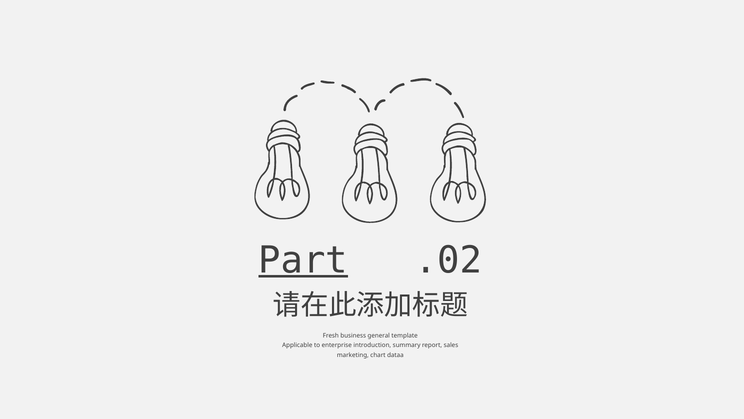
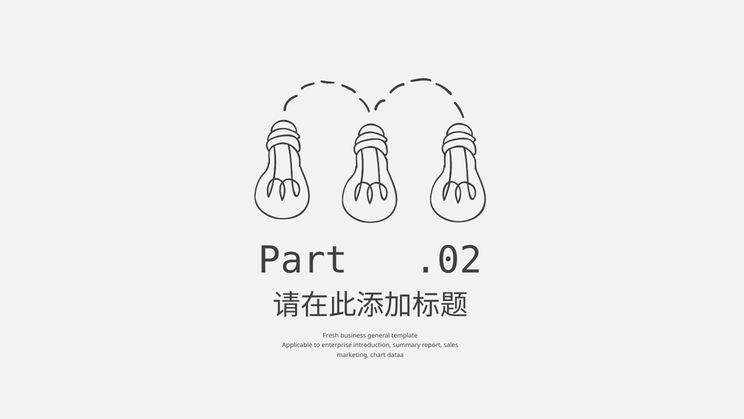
Part underline: present -> none
